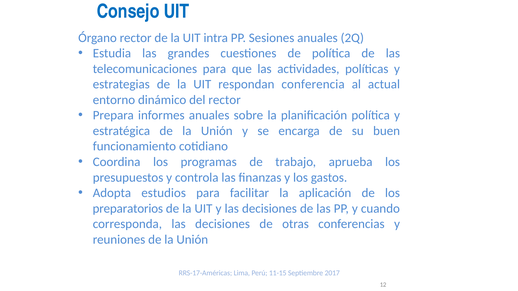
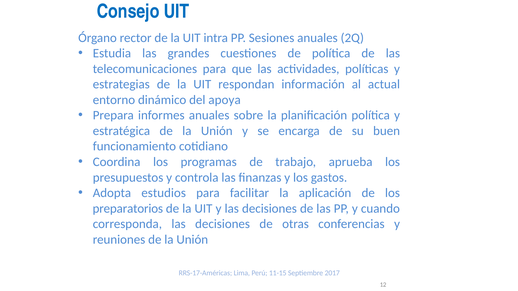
conferencia: conferencia -> información
del rector: rector -> apoya
